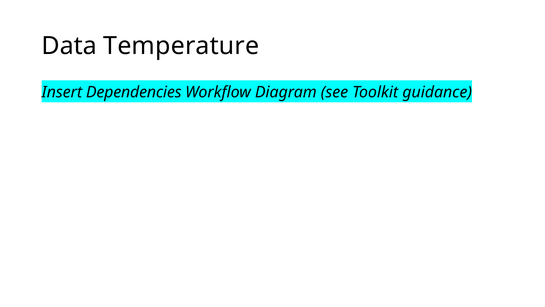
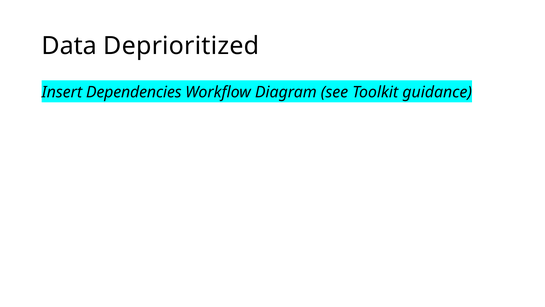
Temperature: Temperature -> Deprioritized
